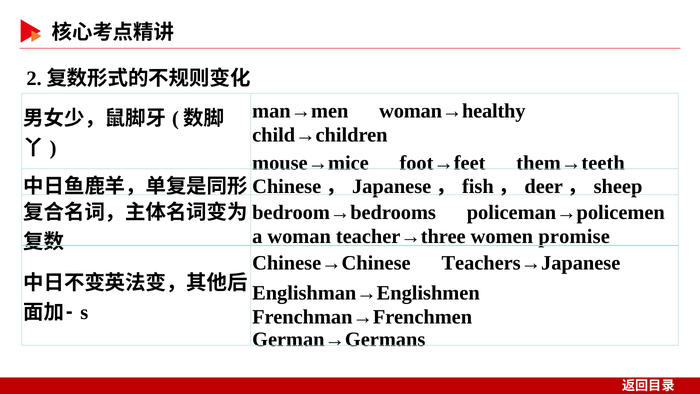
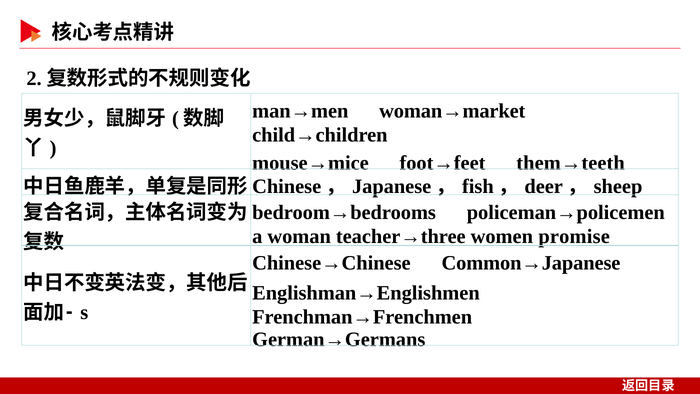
woman→healthy: woman→healthy -> woman→market
Teachers→Japanese: Teachers→Japanese -> Common→Japanese
